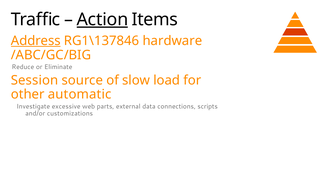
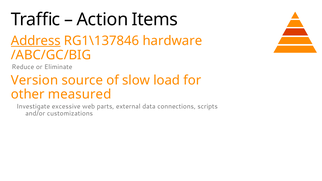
Action underline: present -> none
Session: Session -> Version
automatic: automatic -> measured
